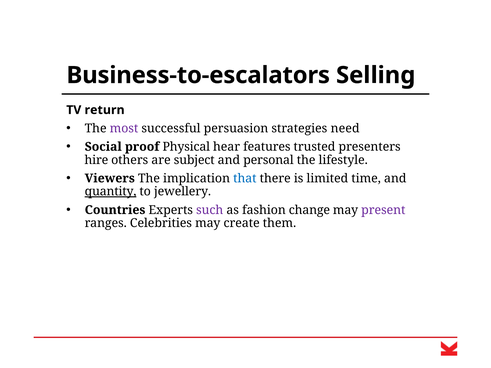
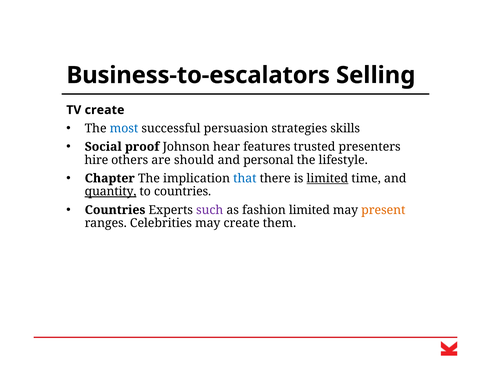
TV return: return -> create
most colour: purple -> blue
need: need -> skills
Physical: Physical -> Johnson
subject: subject -> should
Viewers: Viewers -> Chapter
limited at (327, 178) underline: none -> present
to jewellery: jewellery -> countries
fashion change: change -> limited
present colour: purple -> orange
